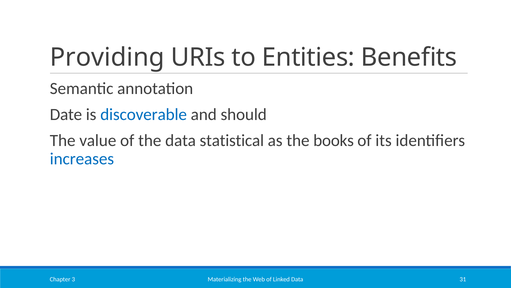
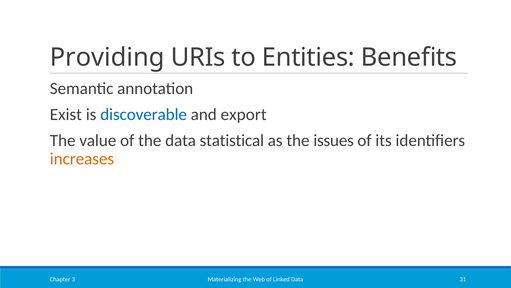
Date: Date -> Exist
should: should -> export
books: books -> issues
increases colour: blue -> orange
